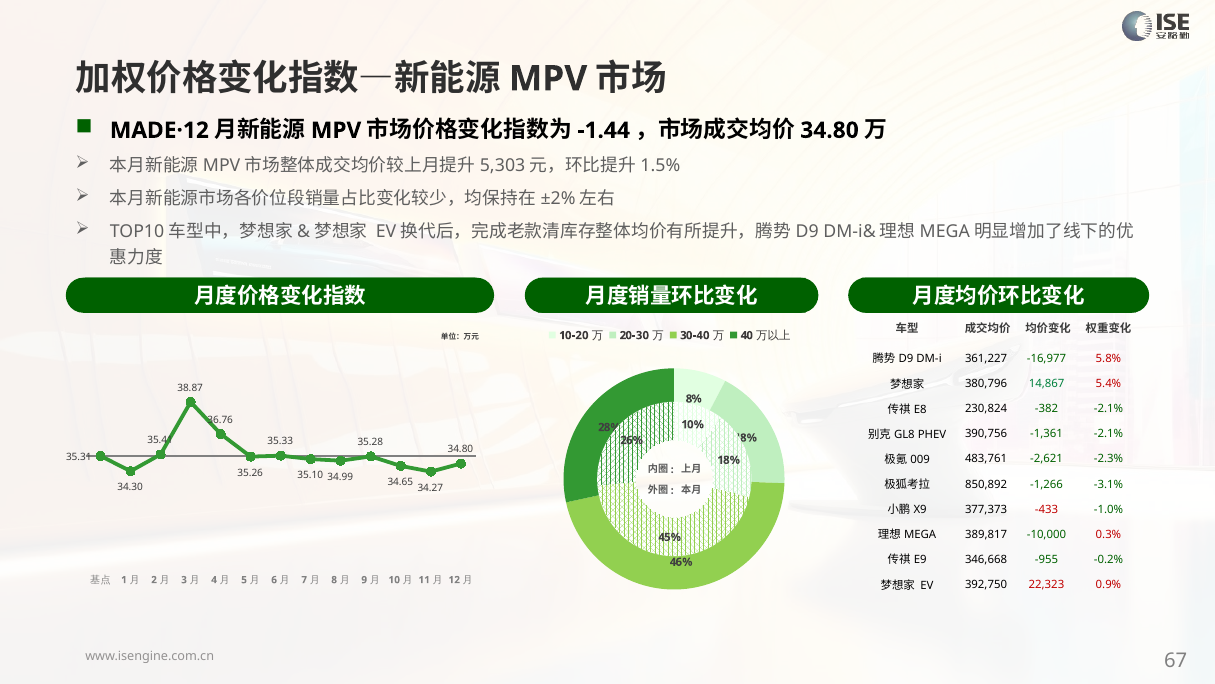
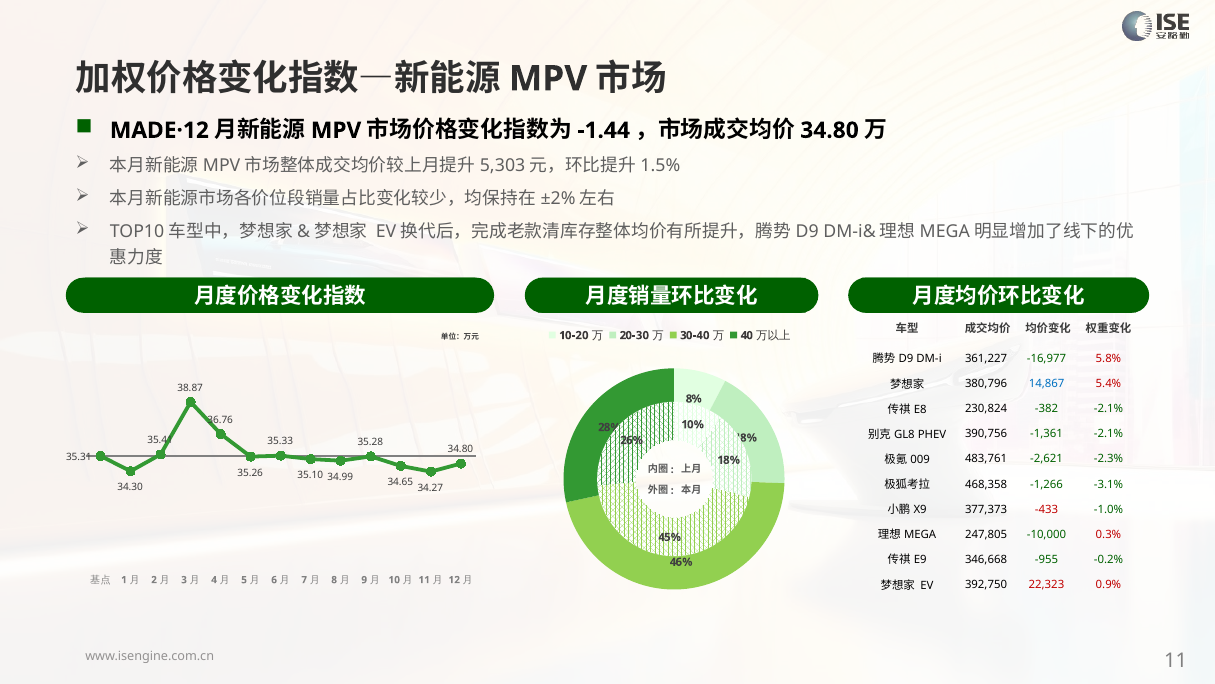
14,867 colour: green -> blue
850,892: 850,892 -> 468,358
389,817: 389,817 -> 247,805
67 at (1176, 660): 67 -> 11
